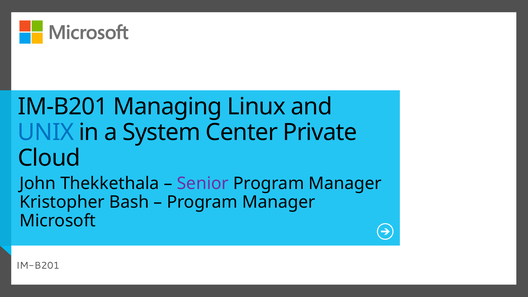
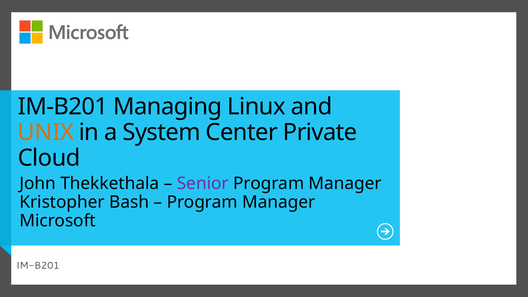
UNIX colour: blue -> orange
